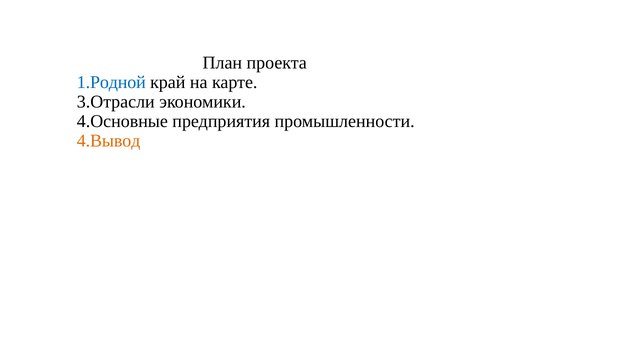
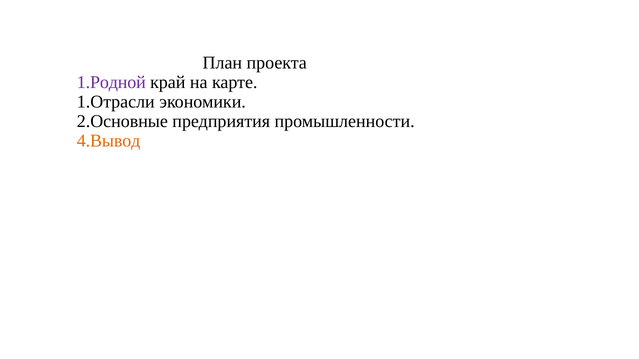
1.Родной colour: blue -> purple
3.Отрасли: 3.Отрасли -> 1.Отрасли
4.Основные: 4.Основные -> 2.Основные
